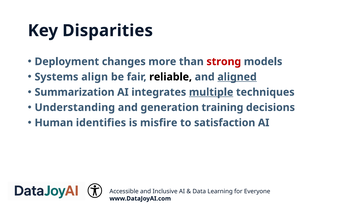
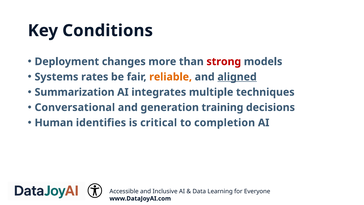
Disparities: Disparities -> Conditions
align: align -> rates
reliable colour: black -> orange
multiple underline: present -> none
Understanding: Understanding -> Conversational
misfire: misfire -> critical
satisfaction: satisfaction -> completion
